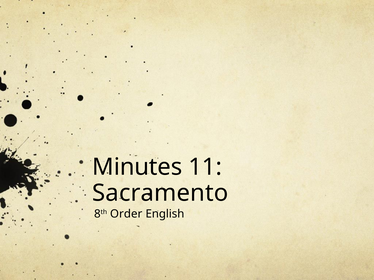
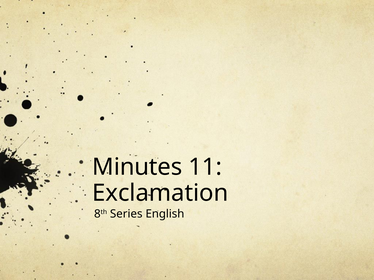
Sacramento: Sacramento -> Exclamation
Order: Order -> Series
